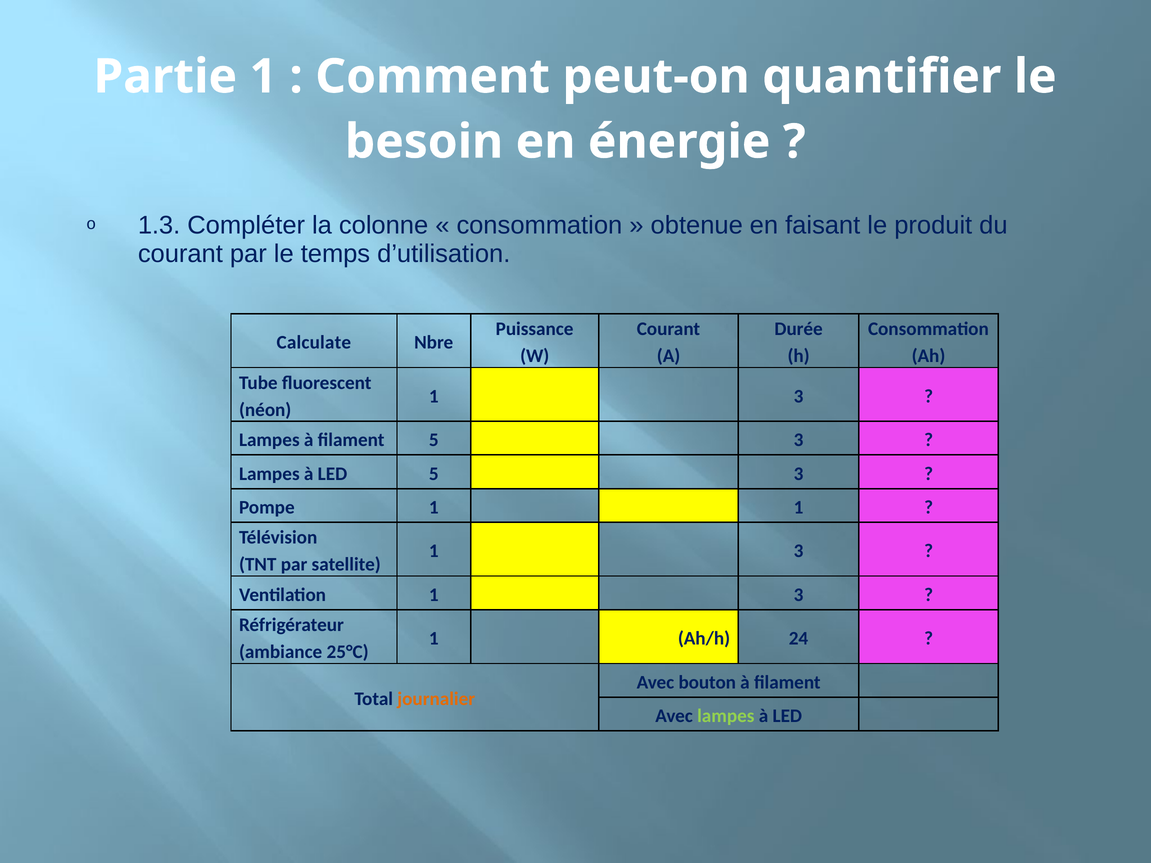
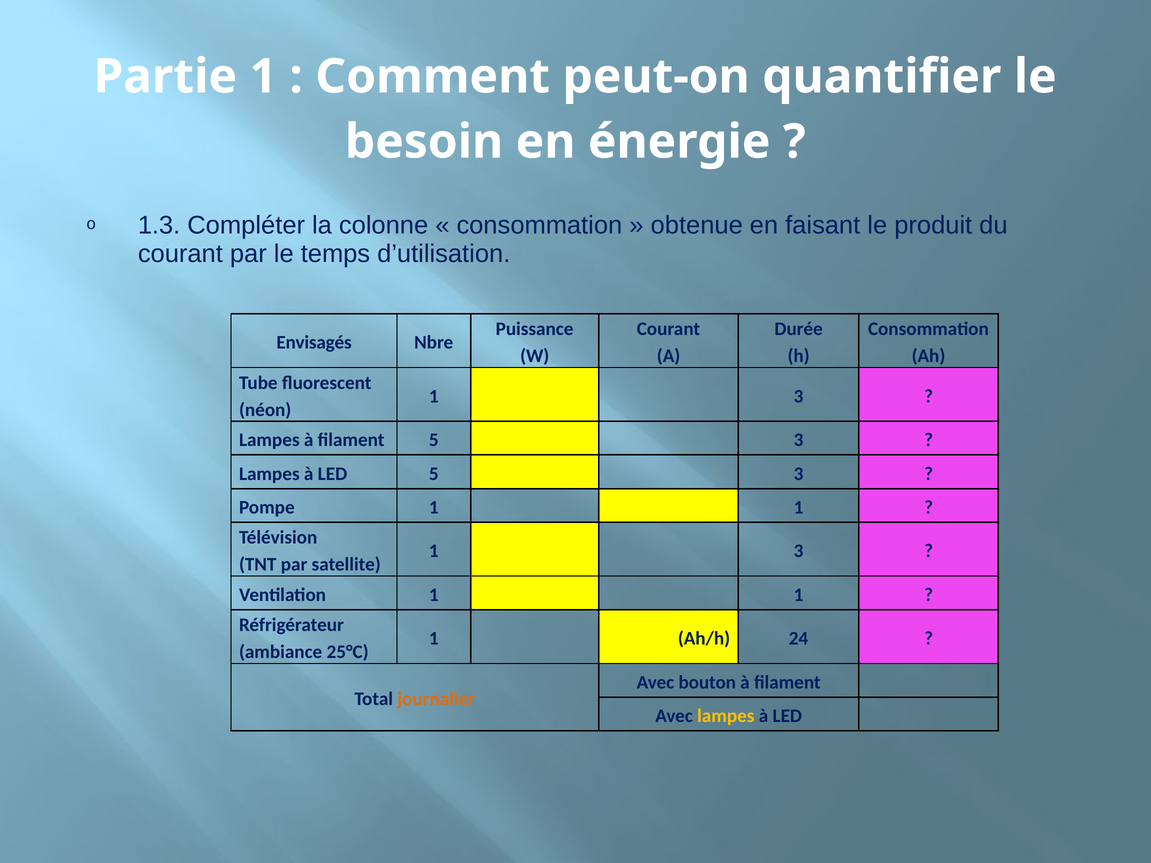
Calculate: Calculate -> Envisagés
Ventilation 1 3: 3 -> 1
lampes at (726, 716) colour: light green -> yellow
